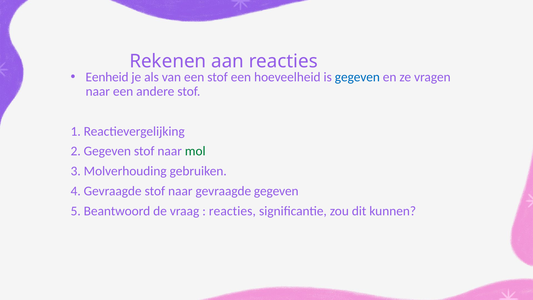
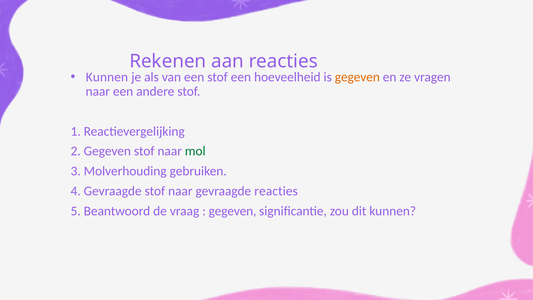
Eenheid at (107, 77): Eenheid -> Kunnen
gegeven at (357, 77) colour: blue -> orange
gevraagde gegeven: gegeven -> reacties
reacties at (232, 211): reacties -> gegeven
